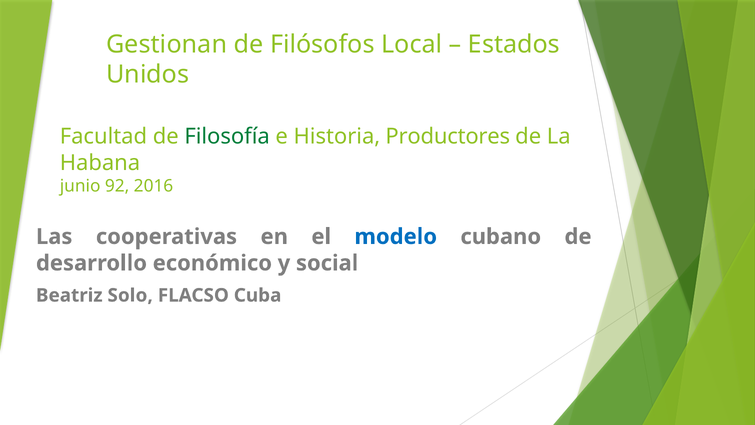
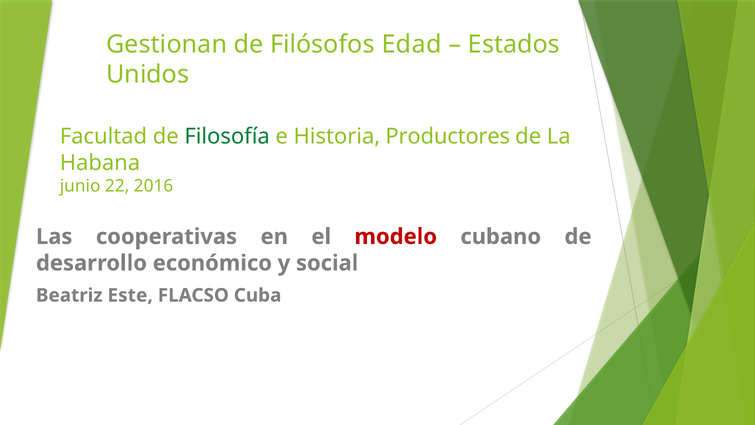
Local: Local -> Edad
92: 92 -> 22
modelo colour: blue -> red
Solo: Solo -> Este
